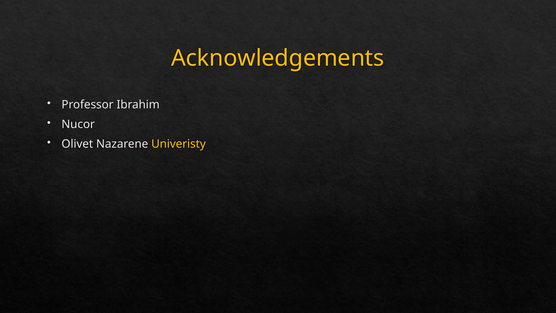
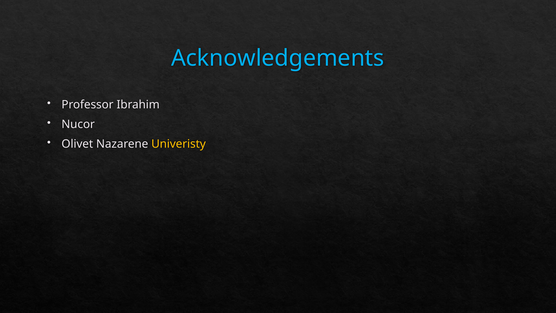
Acknowledgements colour: yellow -> light blue
